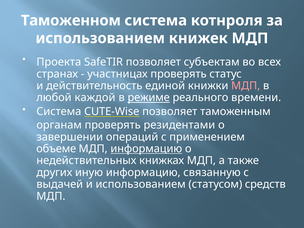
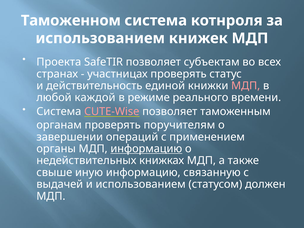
режиме underline: present -> none
CUTE-Wise colour: white -> pink
резидентами: резидентами -> поручителям
объеме: объеме -> органы
других: других -> свыше
средств: средств -> должен
